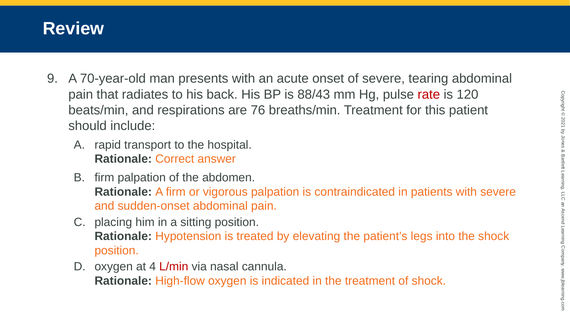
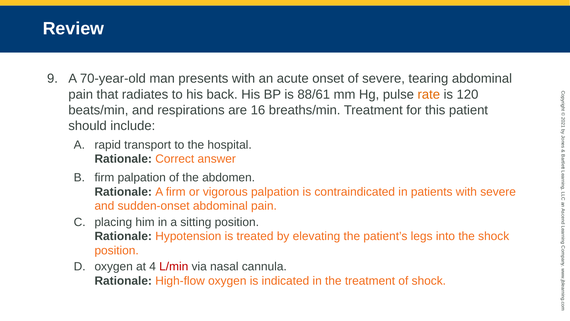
88/43: 88/43 -> 88/61
rate colour: red -> orange
76: 76 -> 16
